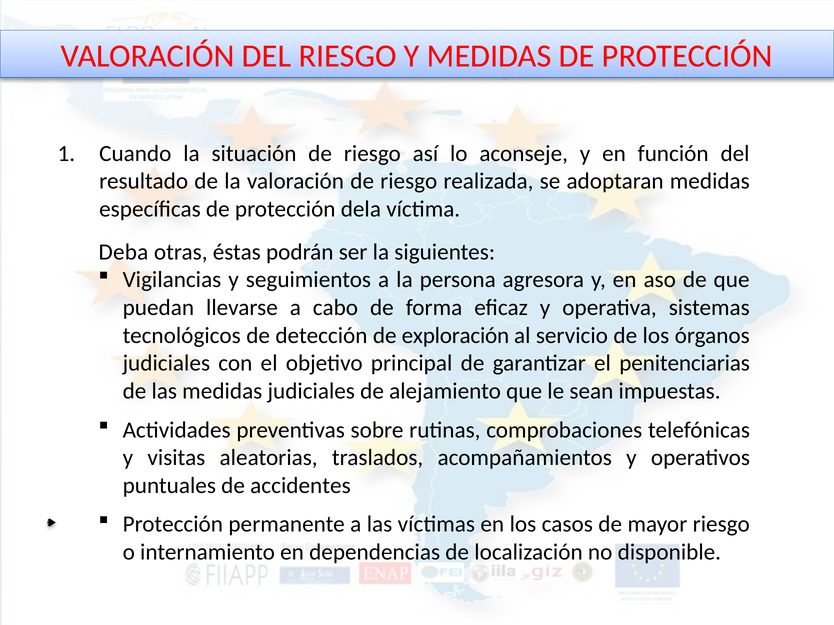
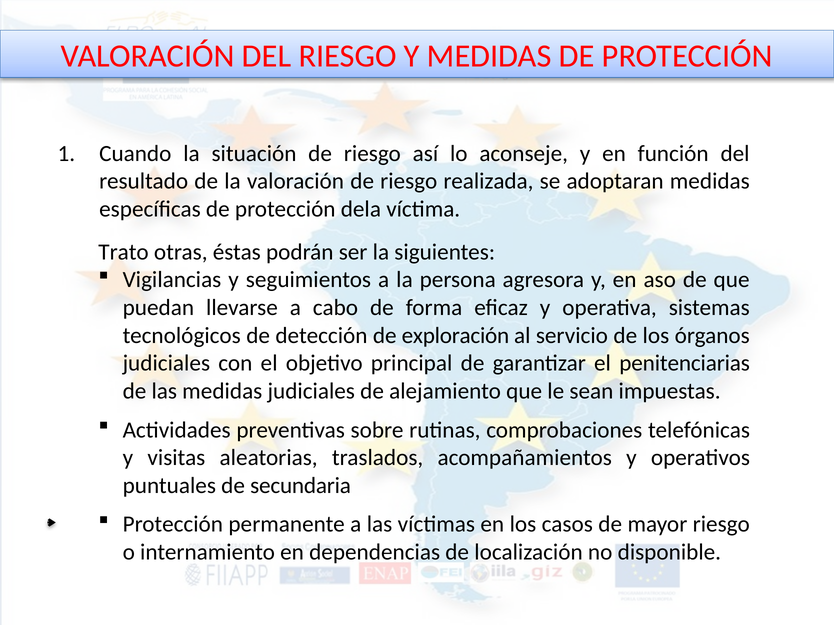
Deba: Deba -> Trato
accidentes: accidentes -> secundaria
